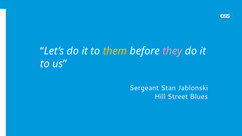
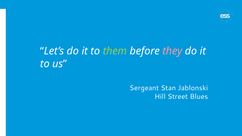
them colour: yellow -> light green
